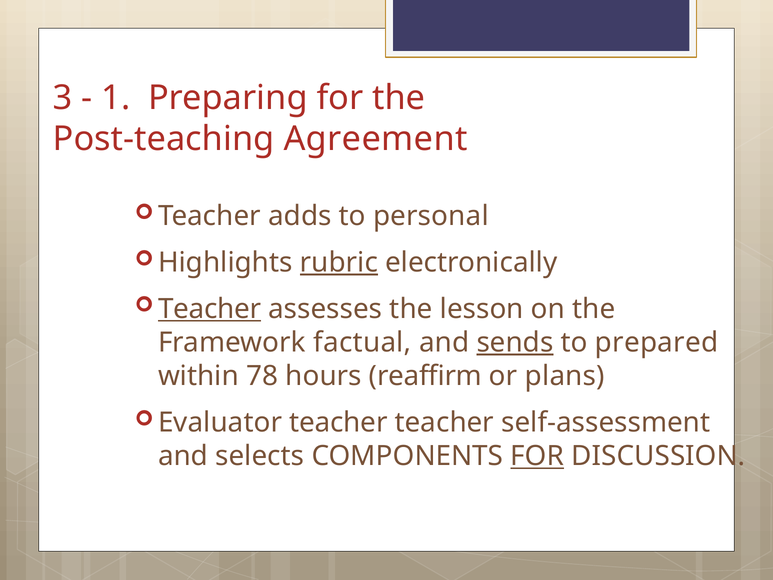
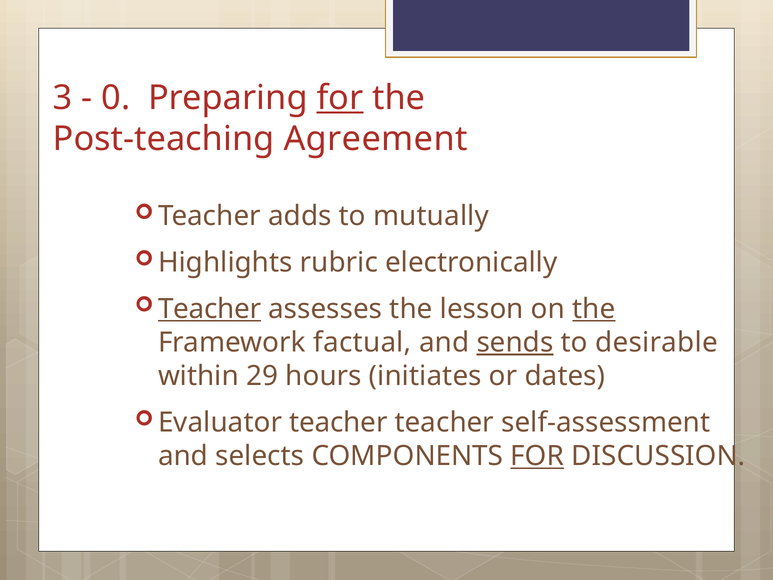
1: 1 -> 0
for at (340, 98) underline: none -> present
personal: personal -> mutually
rubric underline: present -> none
the at (594, 309) underline: none -> present
prepared: prepared -> desirable
78: 78 -> 29
reaffirm: reaffirm -> initiates
plans: plans -> dates
